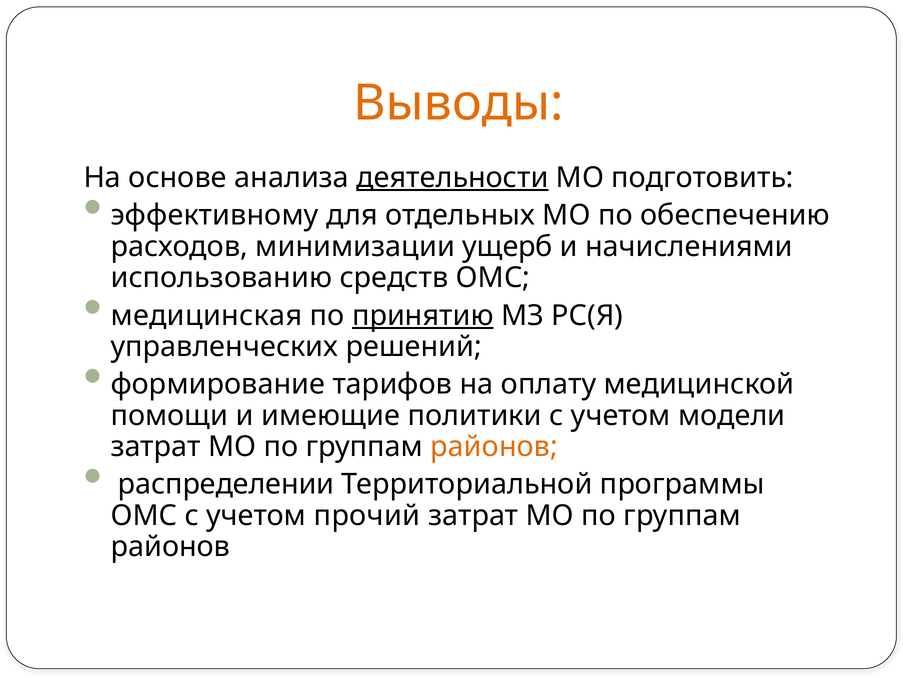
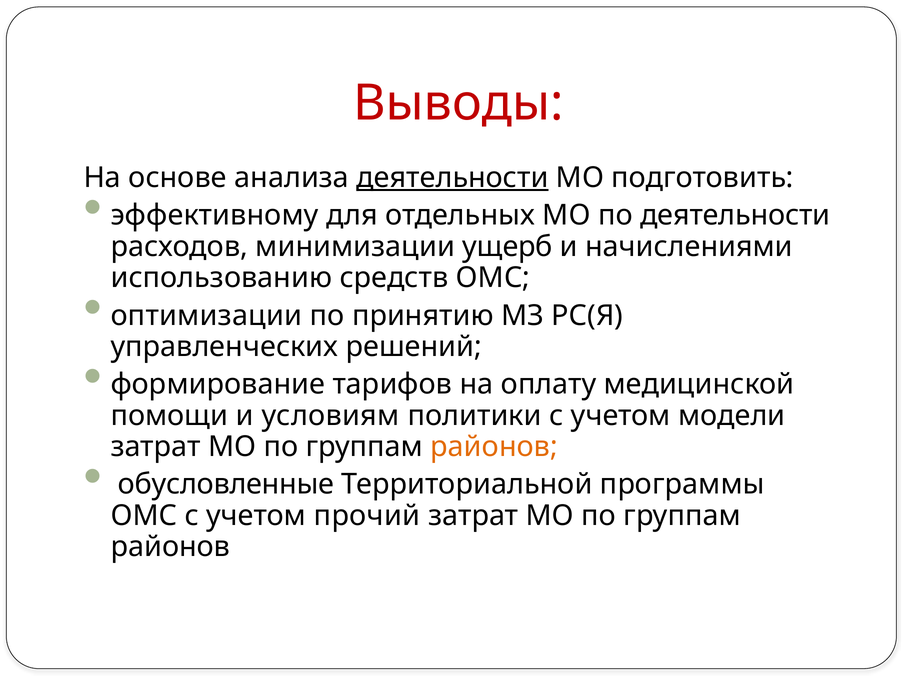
Выводы colour: orange -> red
по обеспечению: обеспечению -> деятельности
медицинская: медицинская -> оптимизации
принятию underline: present -> none
имеющие: имеющие -> условиям
распределении: распределении -> обусловленные
